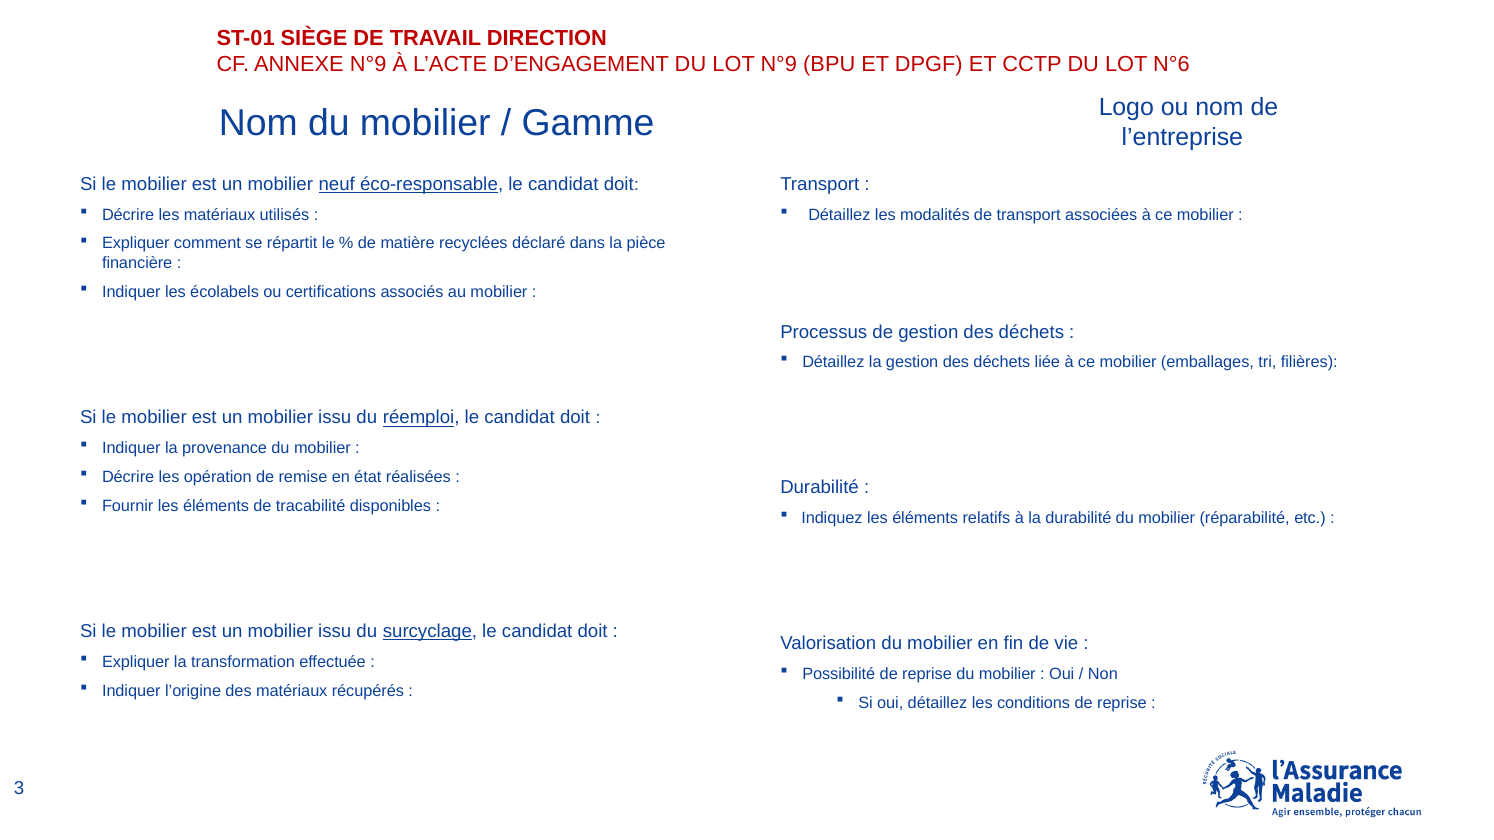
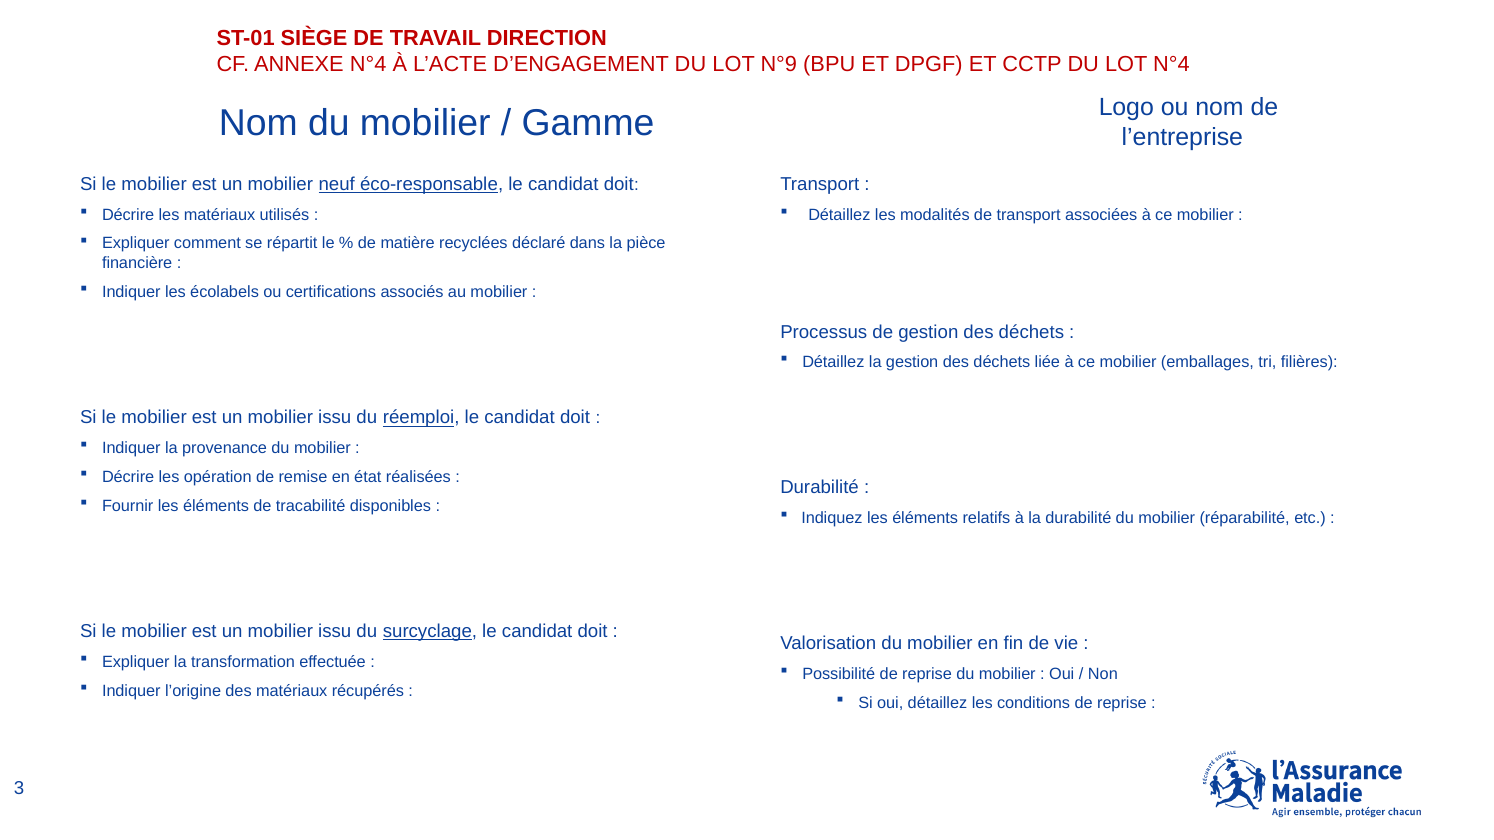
ANNEXE N°9: N°9 -> N°4
LOT N°6: N°6 -> N°4
